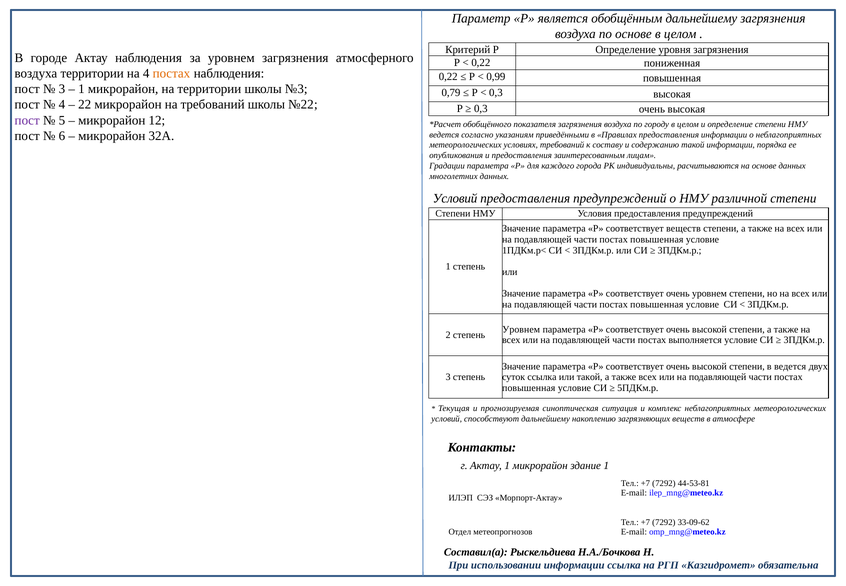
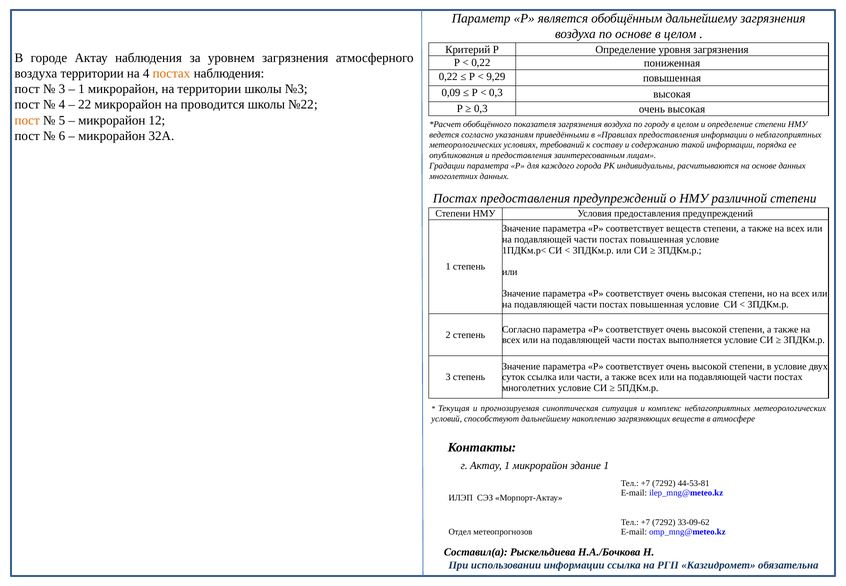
0,99: 0,99 -> 9,29
0,79: 0,79 -> 0,09
на требований: требований -> проводится
пост at (27, 120) colour: purple -> orange
Условий at (455, 198): Условий -> Постах
соответствует очень уровнем: уровнем -> высокая
Уровнем at (521, 329): Уровнем -> Согласно
в ведется: ведется -> условие
или такой: такой -> части
повышенная at (529, 388): повышенная -> многолетних
